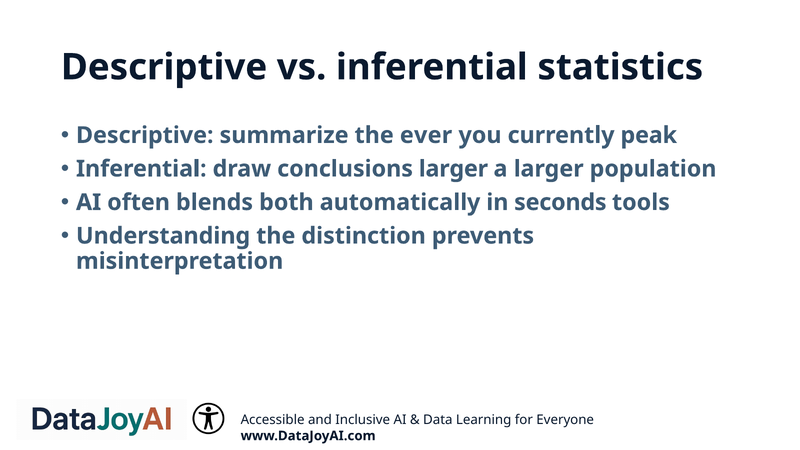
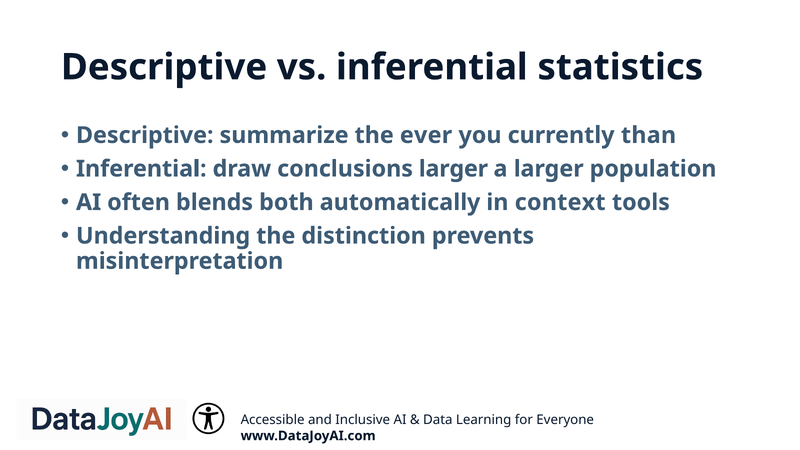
peak: peak -> than
seconds: seconds -> context
